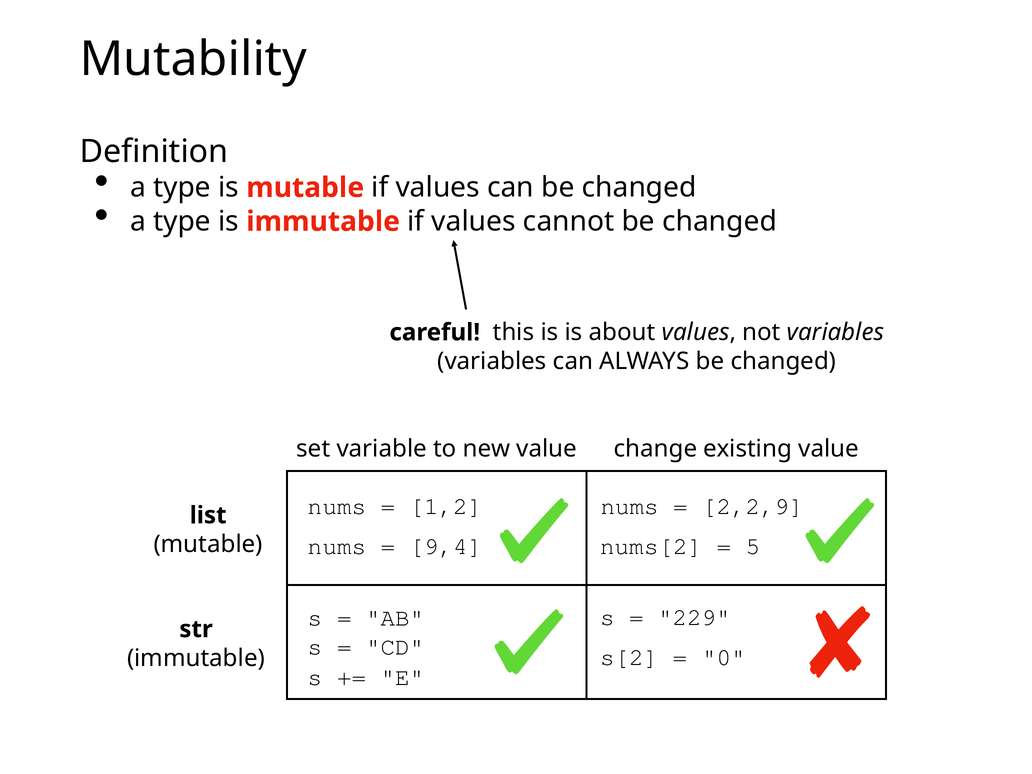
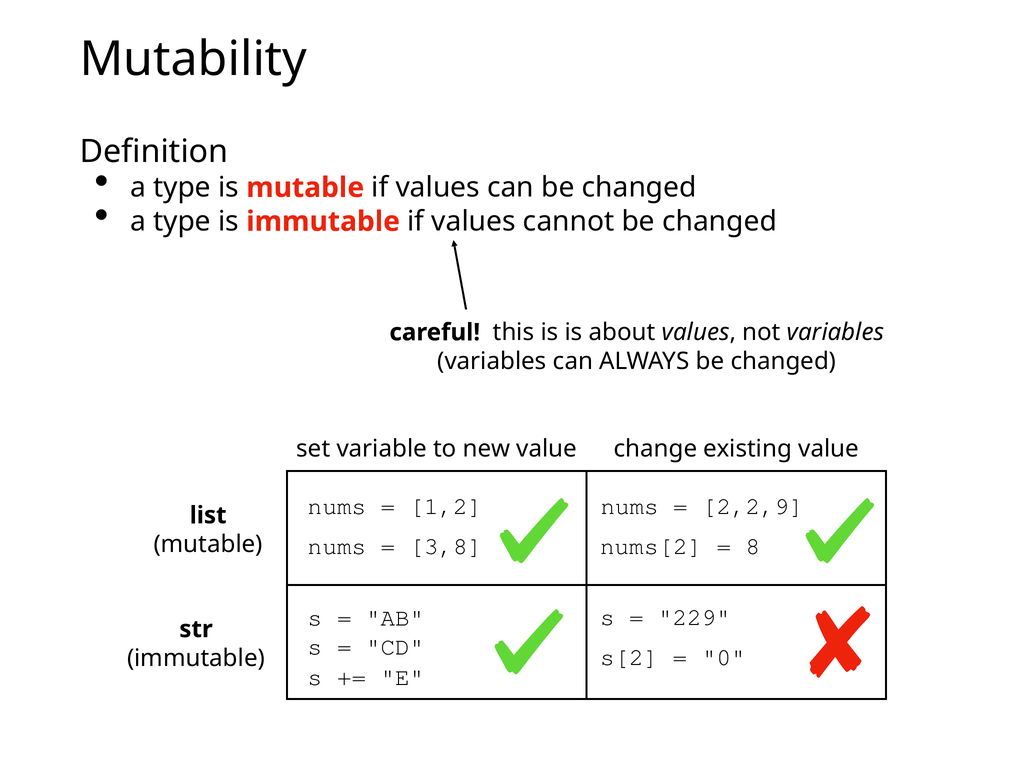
9,4: 9,4 -> 3,8
5: 5 -> 8
